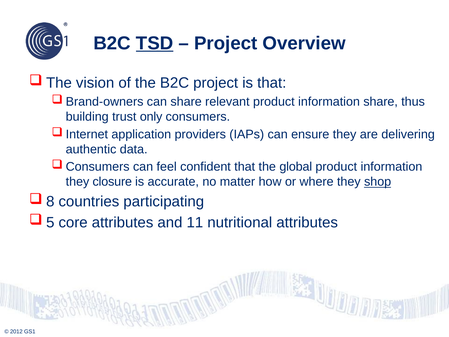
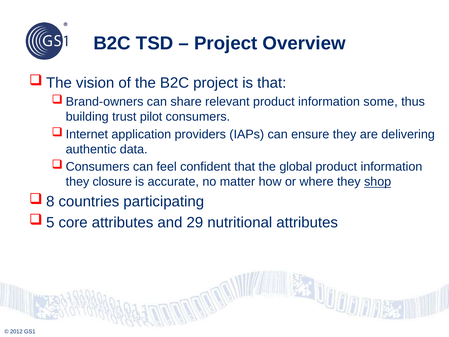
TSD underline: present -> none
information share: share -> some
only: only -> pilot
11: 11 -> 29
